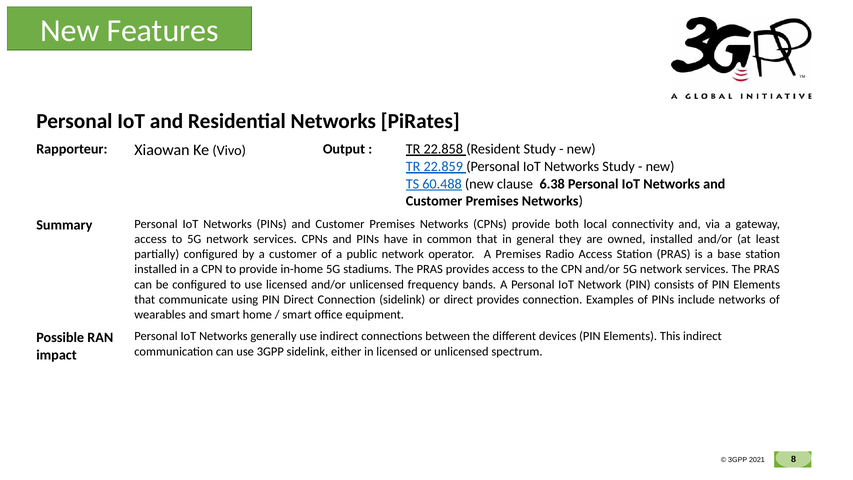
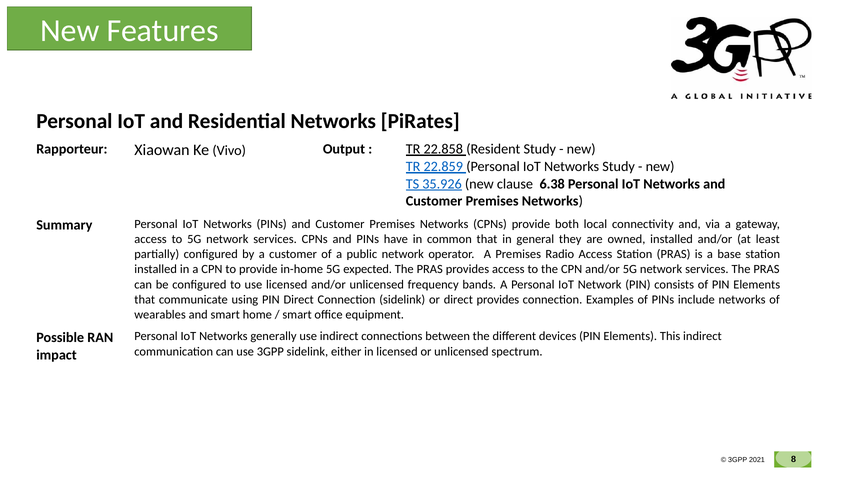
60.488: 60.488 -> 35.926
stadiums: stadiums -> expected
